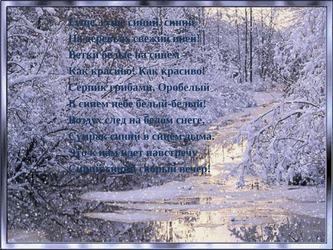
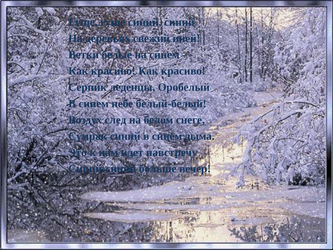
грибами: грибами -> леденцы
скорый: скорый -> больше
